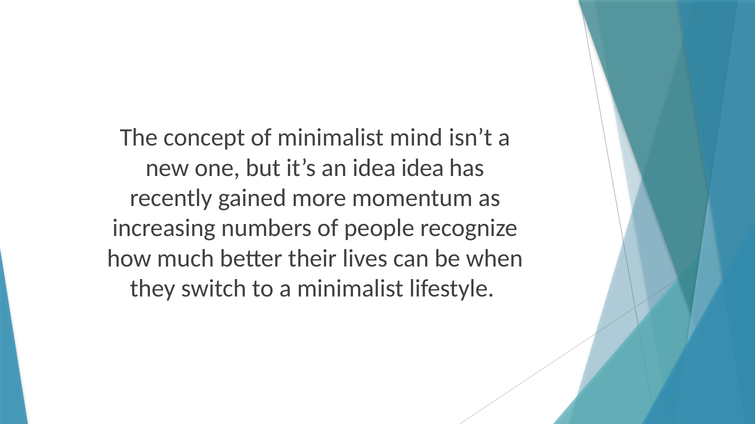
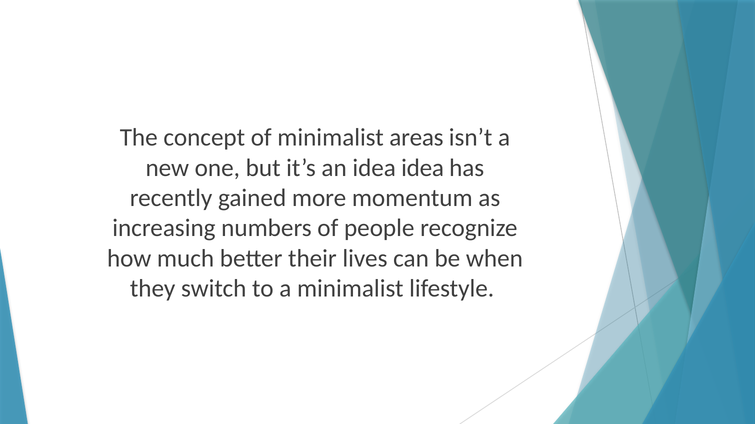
mind: mind -> areas
